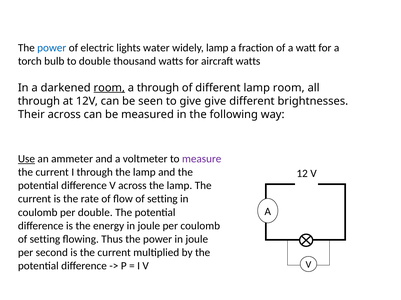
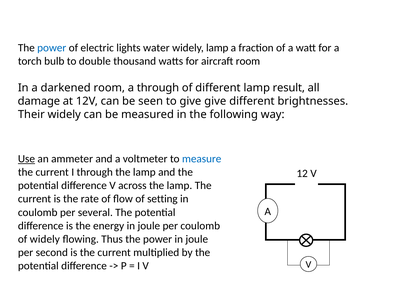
aircraft watts: watts -> room
room at (109, 88) underline: present -> none
lamp room: room -> result
through at (39, 101): through -> damage
Their across: across -> widely
measure colour: purple -> blue
per double: double -> several
setting at (45, 240): setting -> widely
